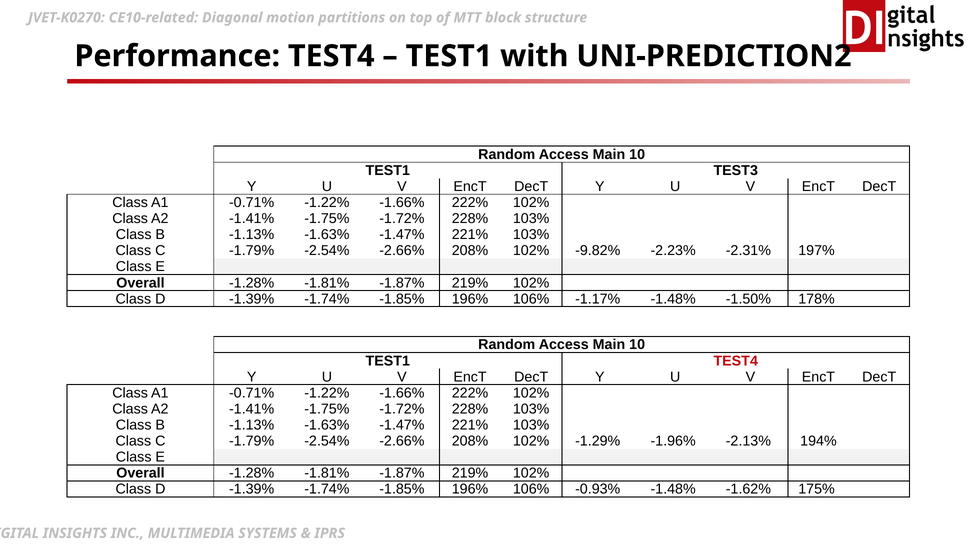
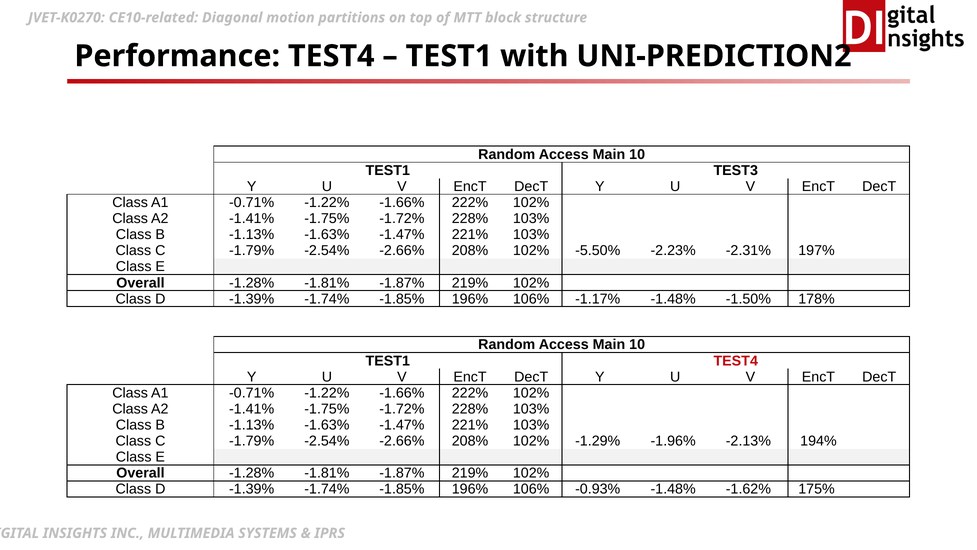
-9.82%: -9.82% -> -5.50%
